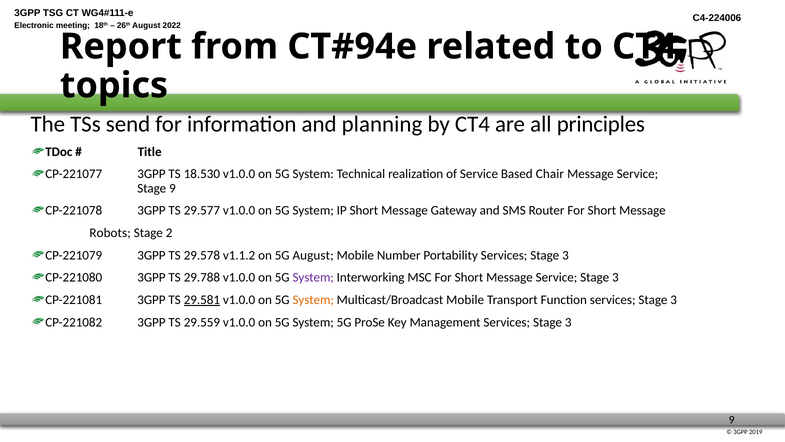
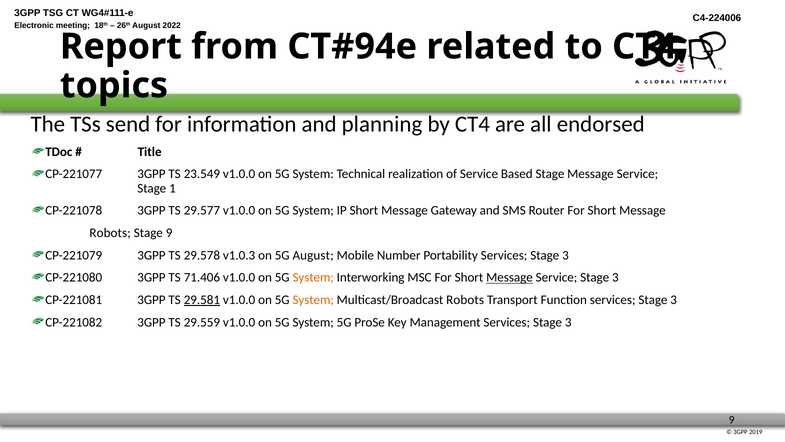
principles: principles -> endorsed
18.530: 18.530 -> 23.549
Based Chair: Chair -> Stage
Stage 9: 9 -> 1
Stage 2: 2 -> 9
v1.1.2: v1.1.2 -> v1.0.3
29.788: 29.788 -> 71.406
System at (313, 277) colour: purple -> orange
Message at (510, 277) underline: none -> present
Multicast/Broadcast Mobile: Mobile -> Robots
